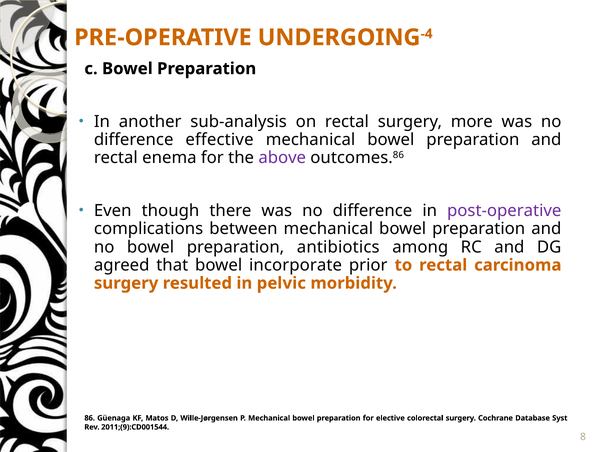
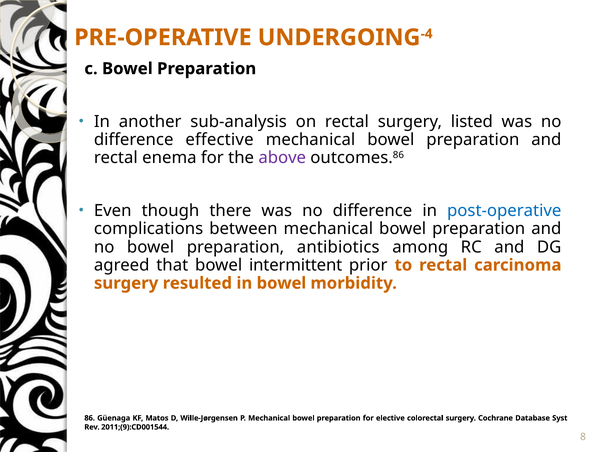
more: more -> listed
post-operative colour: purple -> blue
incorporate: incorporate -> intermittent
in pelvic: pelvic -> bowel
